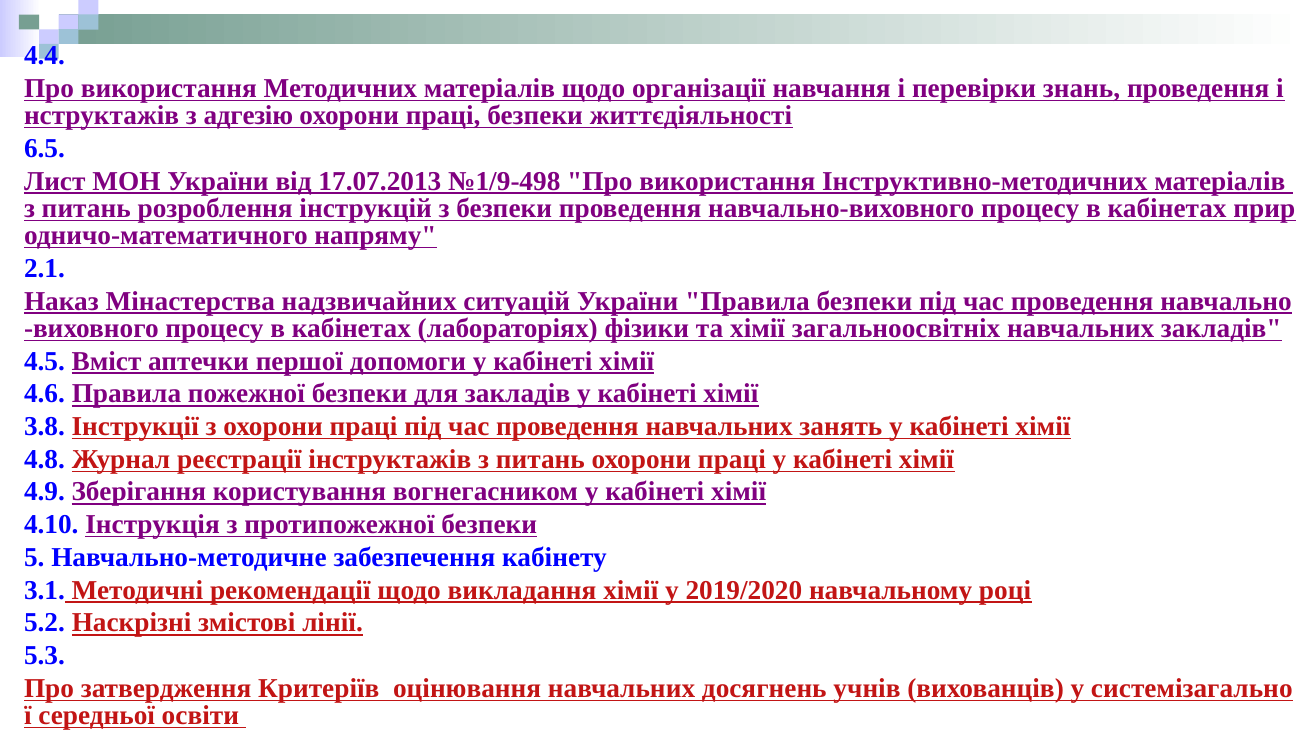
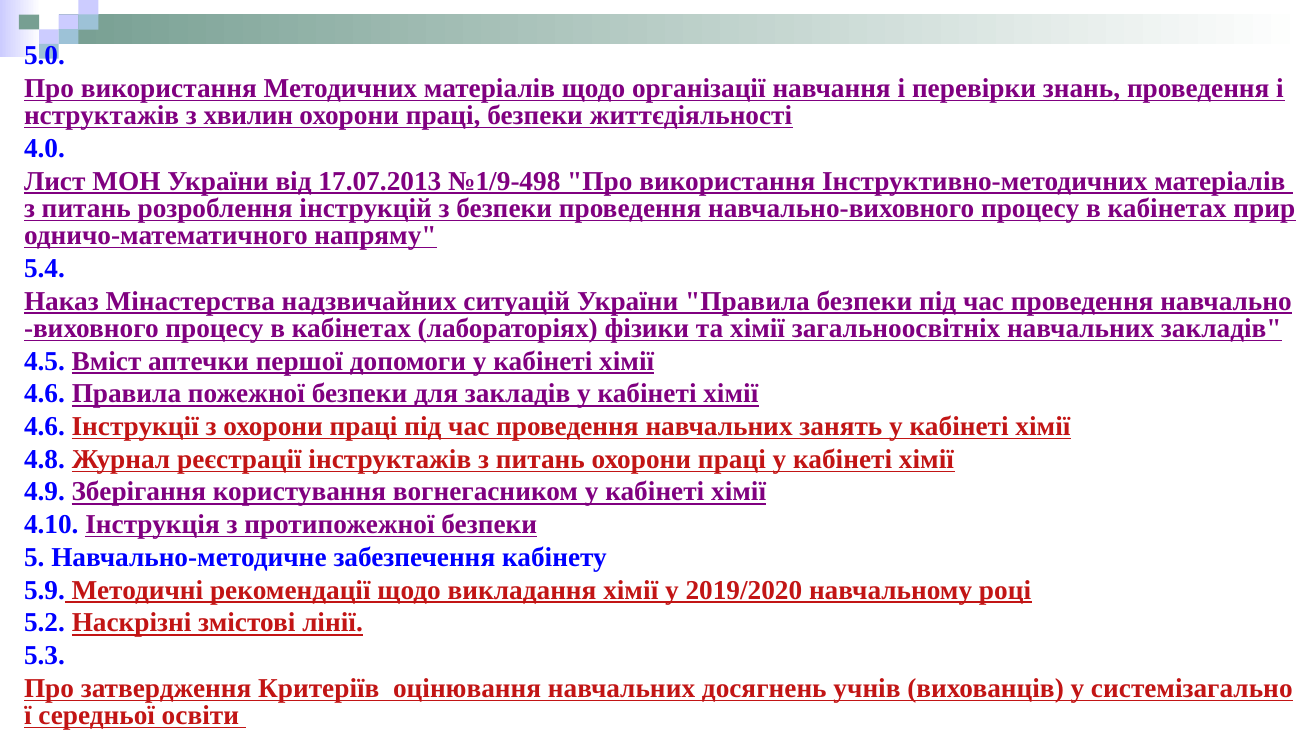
4.4: 4.4 -> 5.0
адгезію: адгезію -> хвилин
6.5: 6.5 -> 4.0
2.1 at (44, 268): 2.1 -> 5.4
3.8 at (44, 426): 3.8 -> 4.6
3.1: 3.1 -> 5.9
